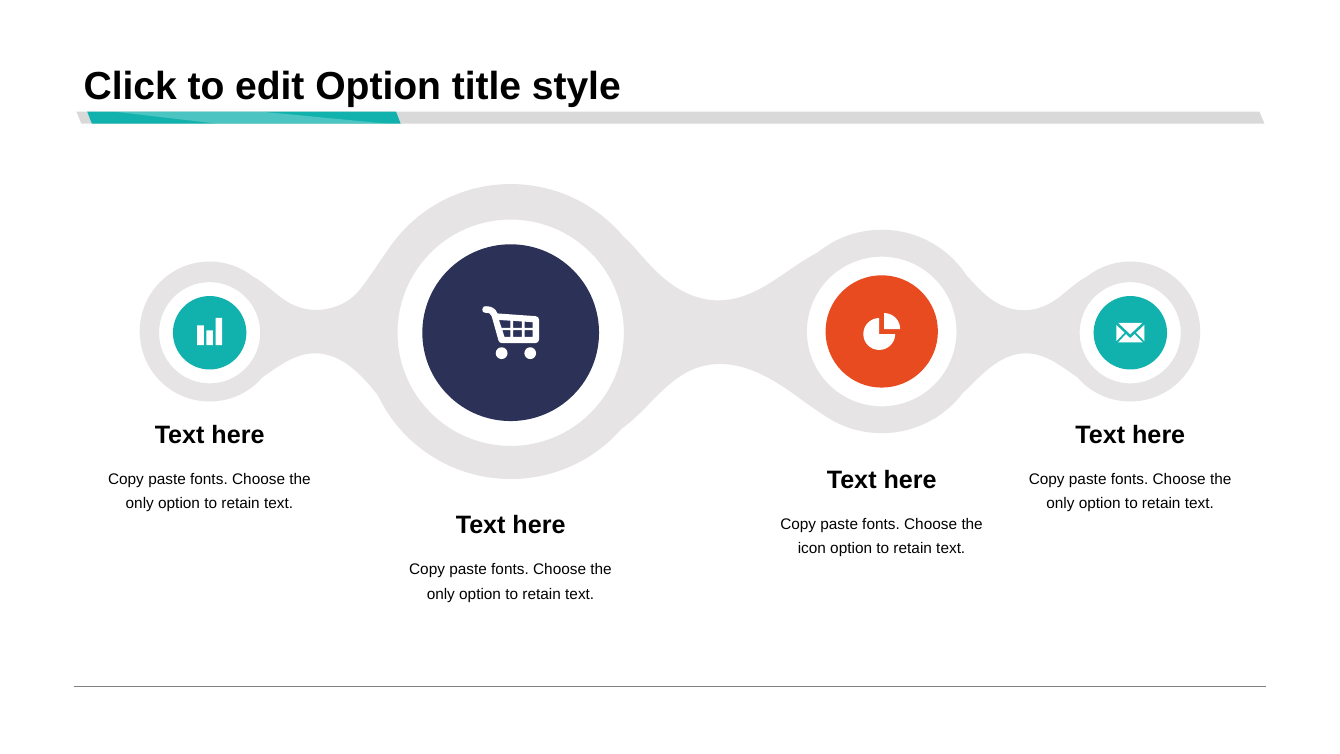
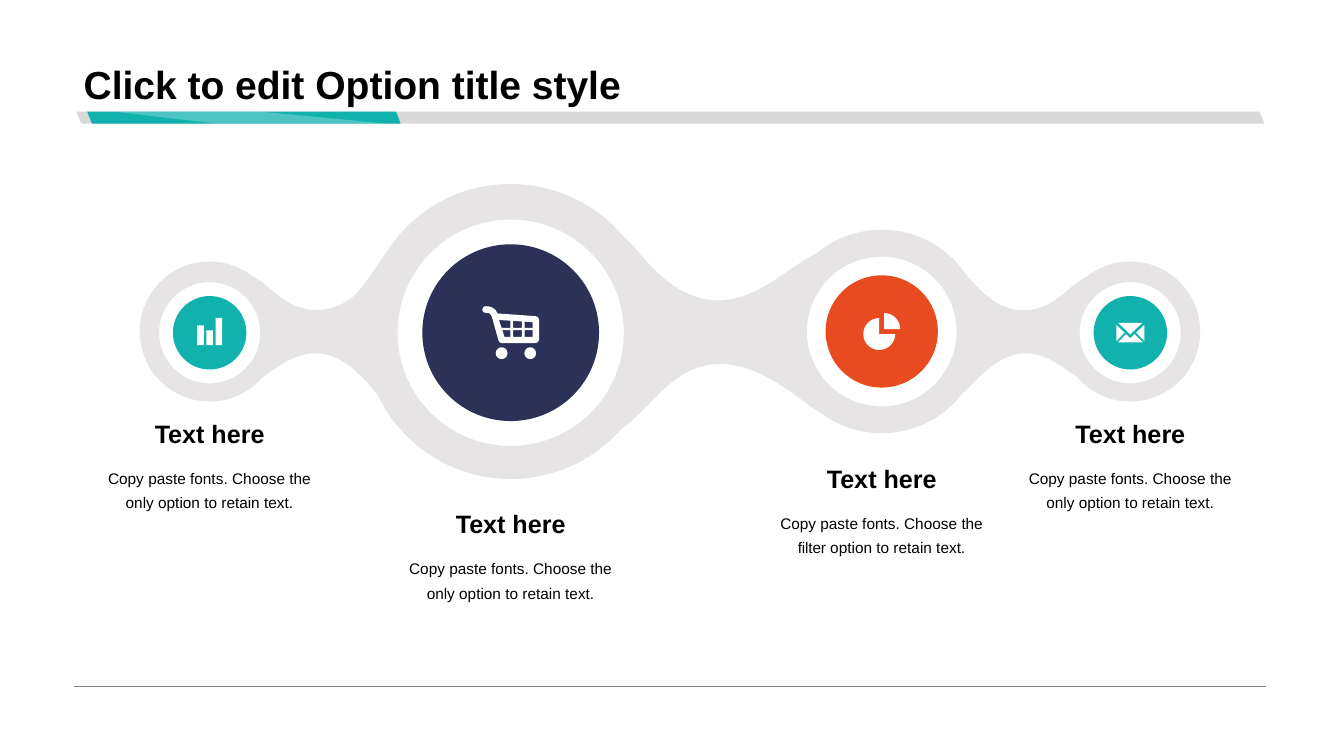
icon: icon -> filter
